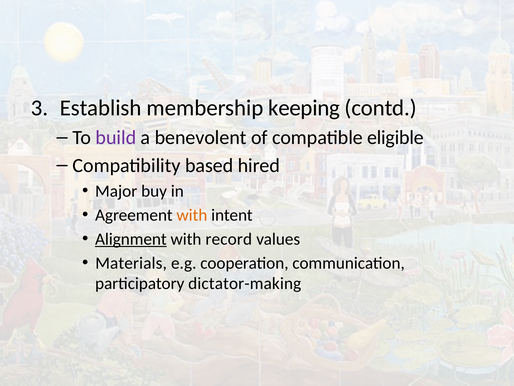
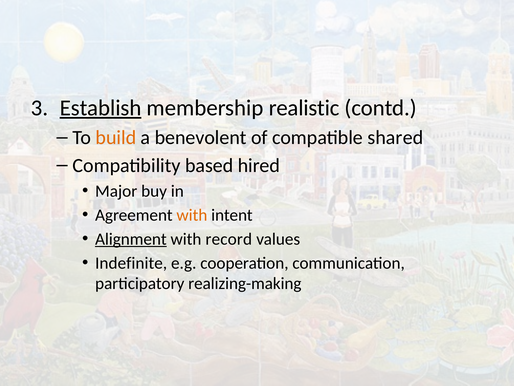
Establish underline: none -> present
keeping: keeping -> realistic
build colour: purple -> orange
eligible: eligible -> shared
Materials: Materials -> Indefinite
dictator-making: dictator-making -> realizing-making
